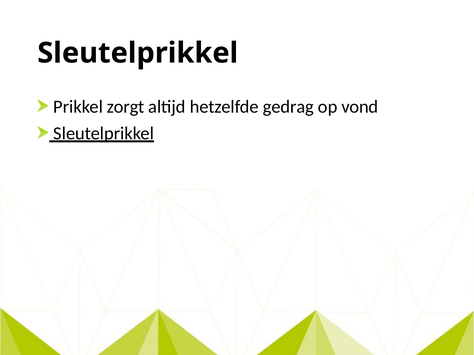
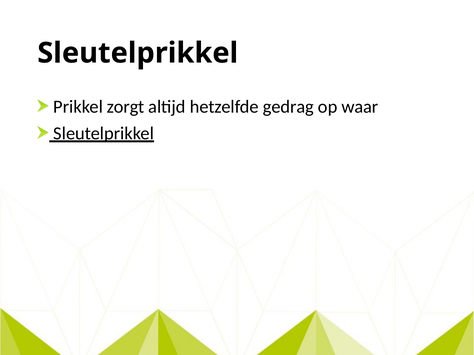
vond: vond -> waar
